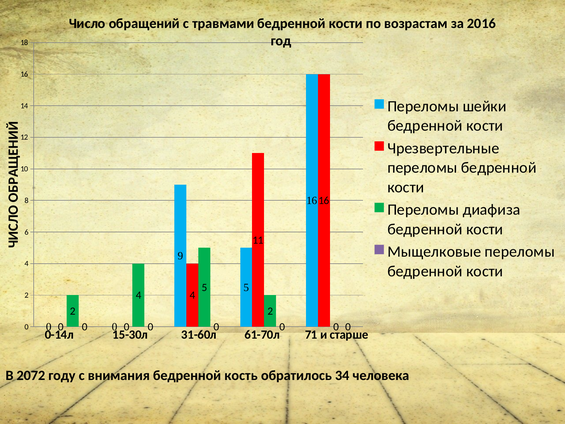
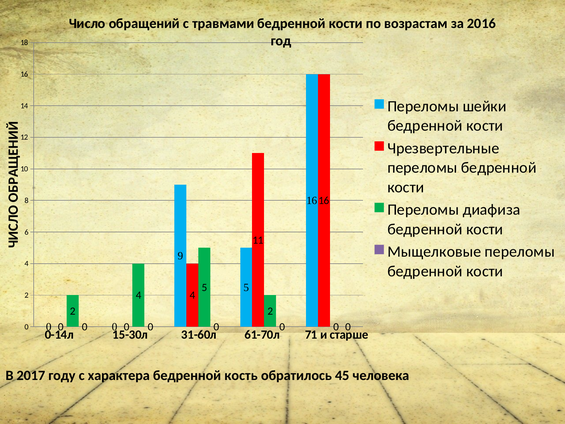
2072: 2072 -> 2017
внимания: внимания -> характера
34: 34 -> 45
